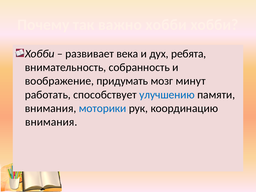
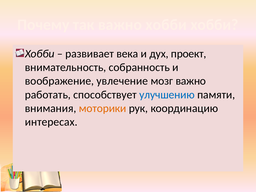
ребята: ребята -> проект
придумать: придумать -> увлечение
мозг минут: минут -> важно
моторики colour: blue -> orange
внимания at (51, 122): внимания -> интересах
